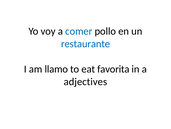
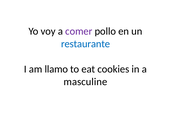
comer colour: blue -> purple
favorita: favorita -> cookies
adjectives: adjectives -> masculine
